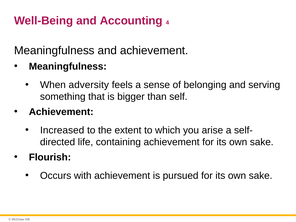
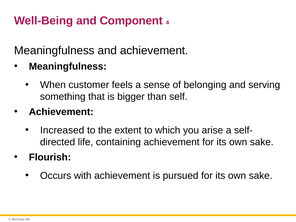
Accounting: Accounting -> Component
adversity: adversity -> customer
